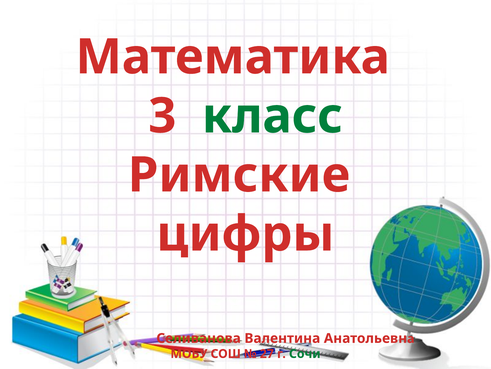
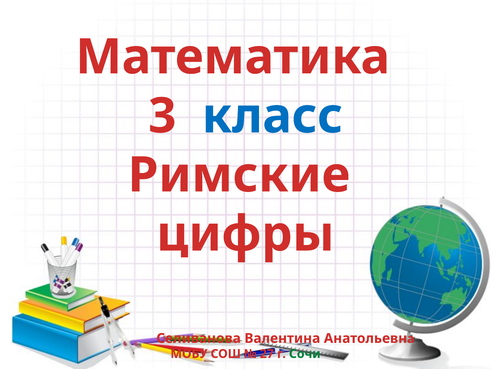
класс colour: green -> blue
